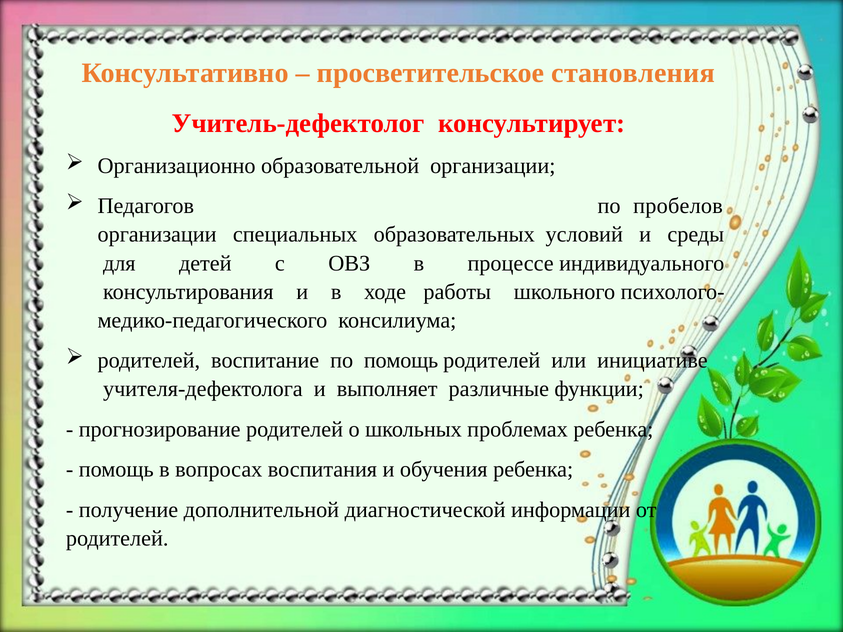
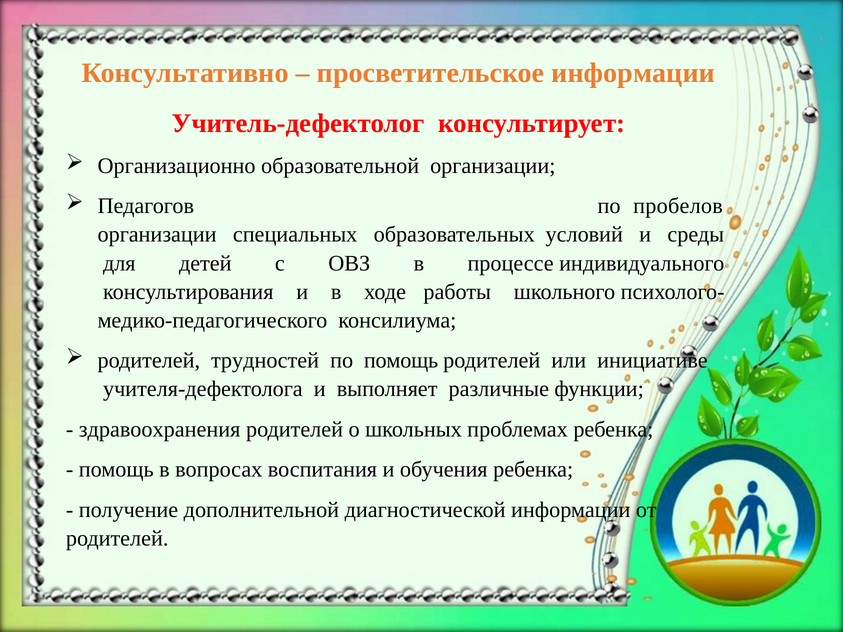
просветительское становления: становления -> информации
воспитание: воспитание -> трудностей
прогнозирование: прогнозирование -> здравоохранения
